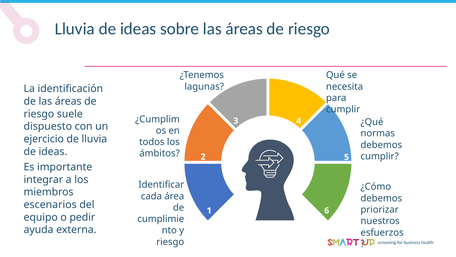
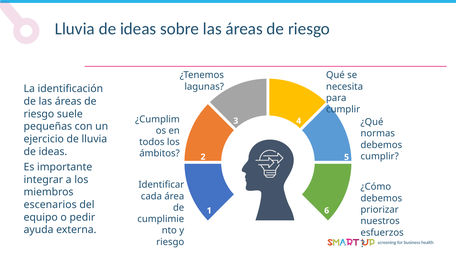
dispuesto: dispuesto -> pequeñas
